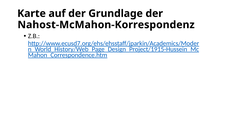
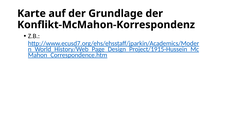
Nahost-McMahon-Korrespondenz: Nahost-McMahon-Korrespondenz -> Konflikt-McMahon-Korrespondenz
